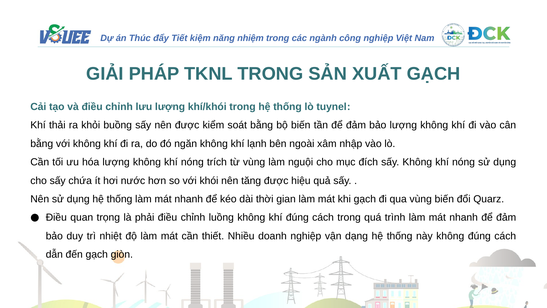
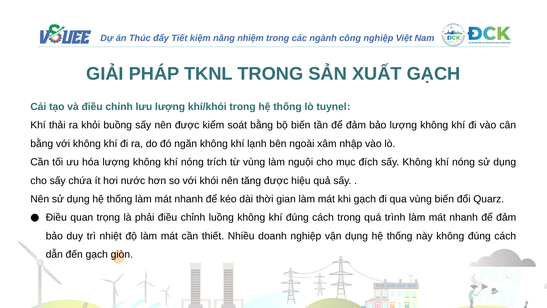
vận dạng: dạng -> dụng
